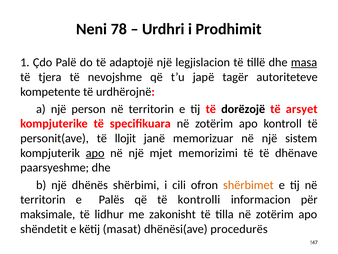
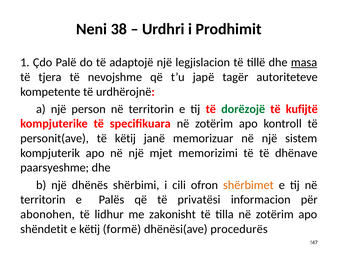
78: 78 -> 38
dorëzojë colour: black -> green
arsyet: arsyet -> kufijtë
të llojit: llojit -> këtij
apo at (95, 153) underline: present -> none
kontrolli: kontrolli -> privatësi
maksimale: maksimale -> abonohen
masat: masat -> formë
